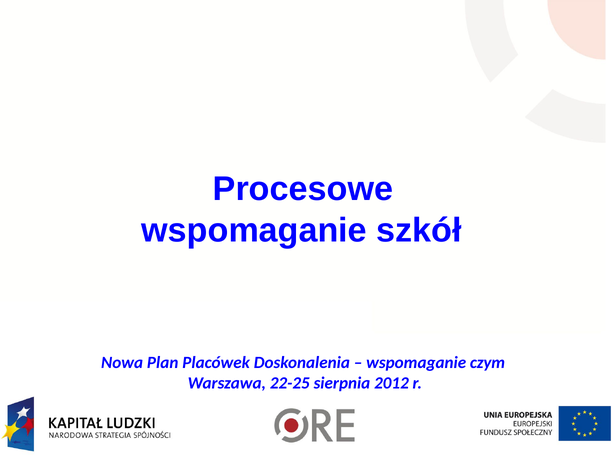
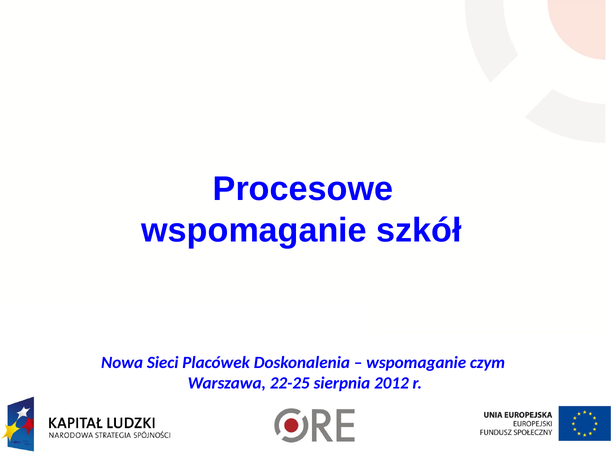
Plan: Plan -> Sieci
